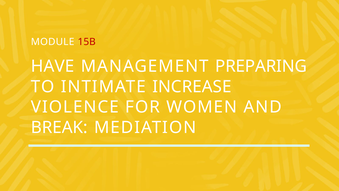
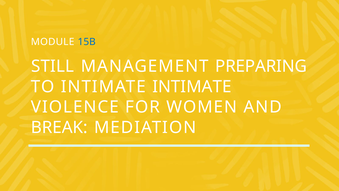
15B colour: red -> blue
HAVE: HAVE -> STILL
INTIMATE INCREASE: INCREASE -> INTIMATE
